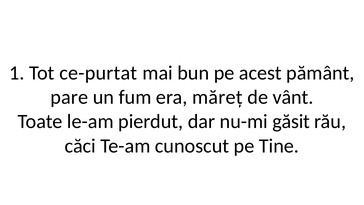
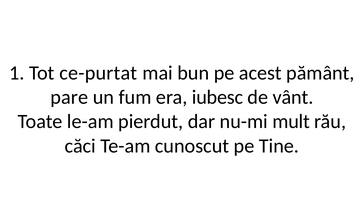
măreț: măreț -> iubesc
găsit: găsit -> mult
